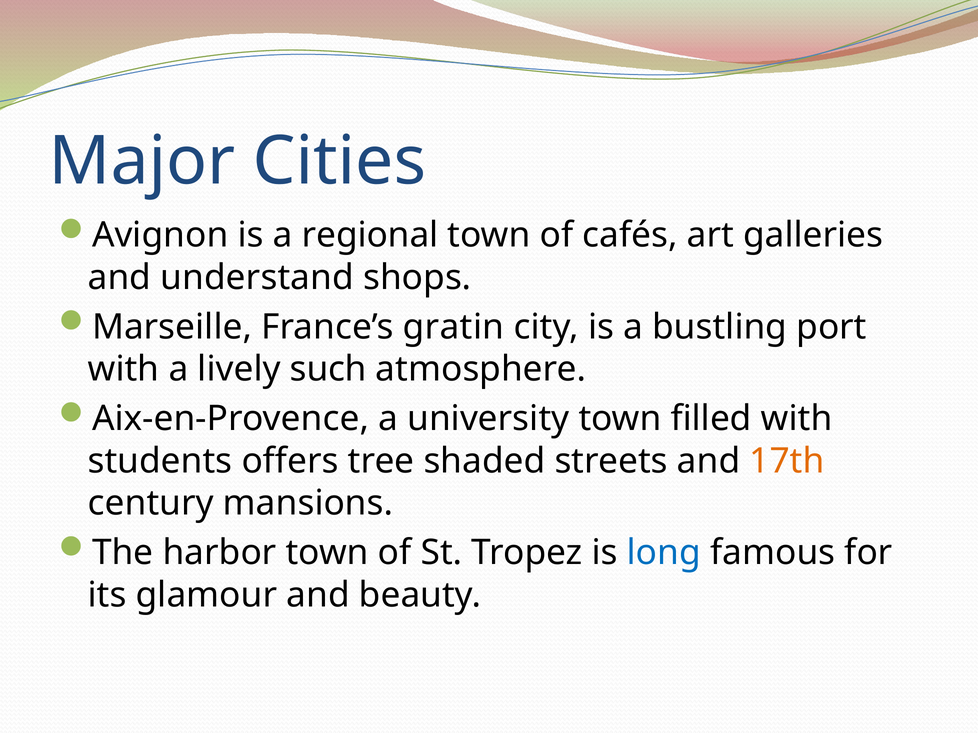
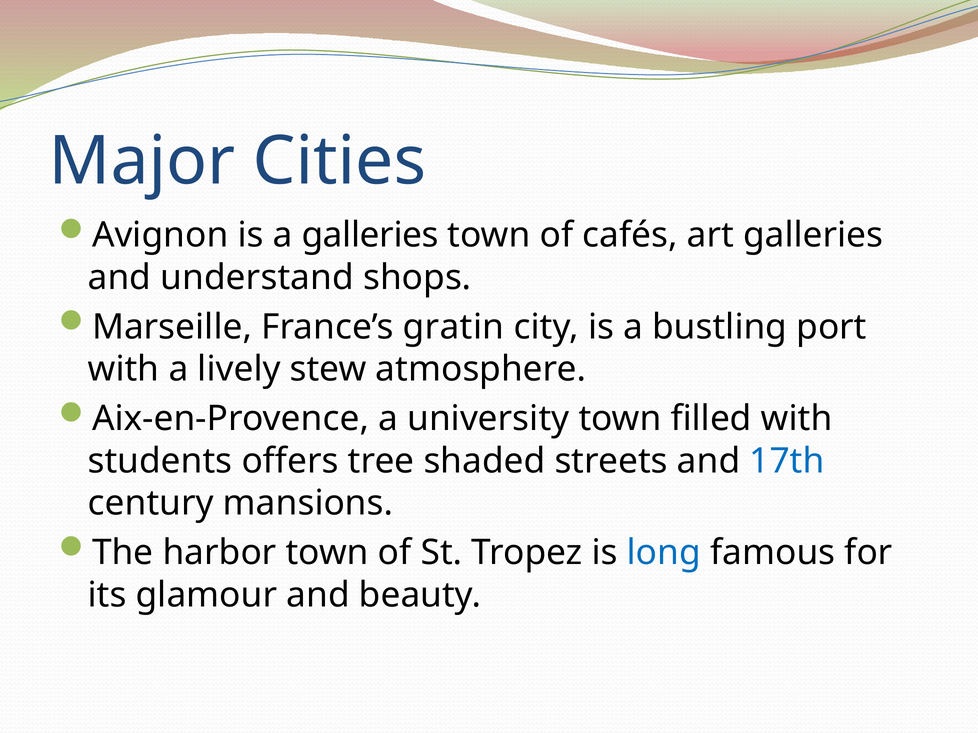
a regional: regional -> galleries
such: such -> stew
17th colour: orange -> blue
